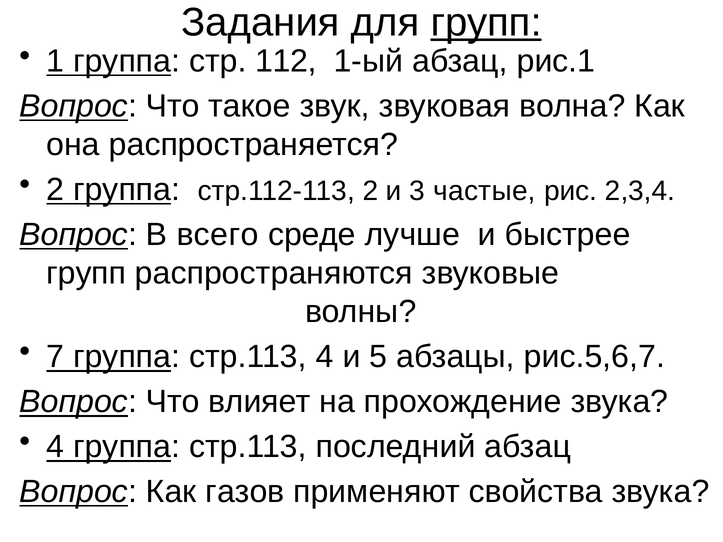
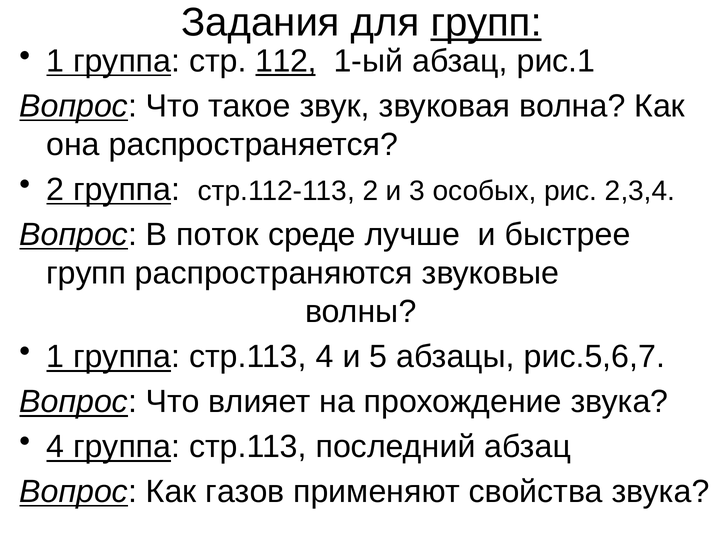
112 underline: none -> present
частые: частые -> особых
всего: всего -> поток
7 at (55, 357): 7 -> 1
